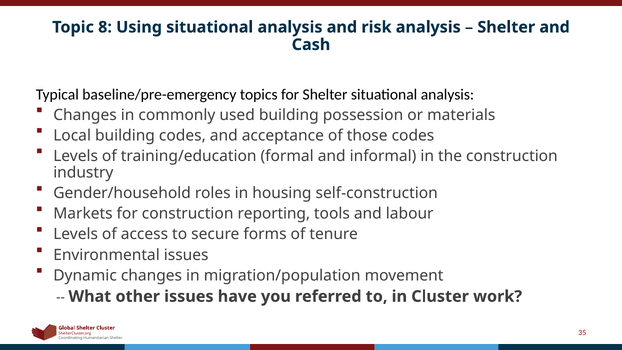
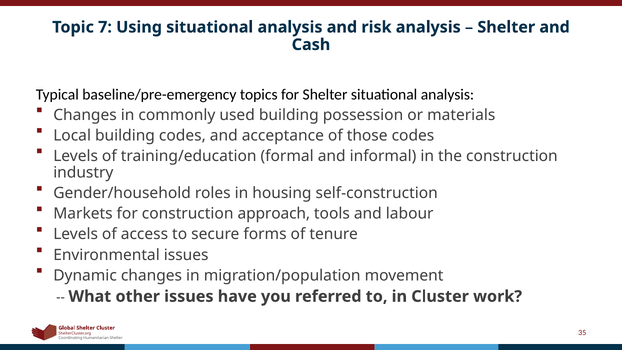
8: 8 -> 7
reporting: reporting -> approach
